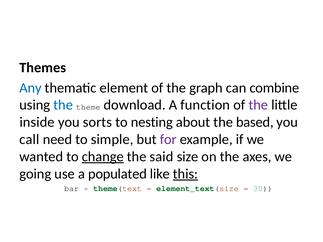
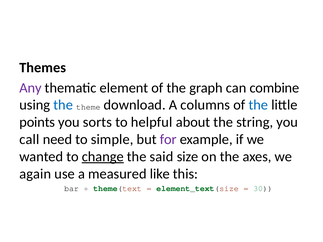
Any colour: blue -> purple
function: function -> columns
the at (258, 105) colour: purple -> blue
inside: inside -> points
nesting: nesting -> helpful
based: based -> string
going: going -> again
populated: populated -> measured
this underline: present -> none
